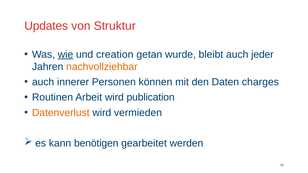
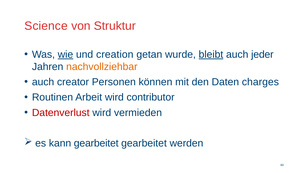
Updates: Updates -> Science
bleibt underline: none -> present
innerer: innerer -> creator
publication: publication -> contributor
Datenverlust colour: orange -> red
kann benötigen: benötigen -> gearbeitet
